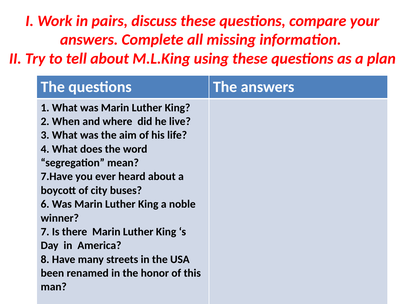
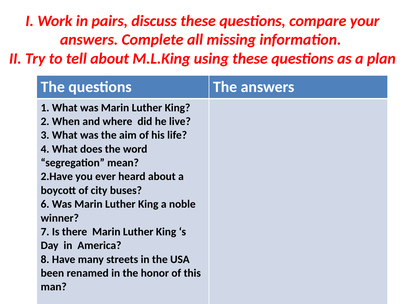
7.Have: 7.Have -> 2.Have
